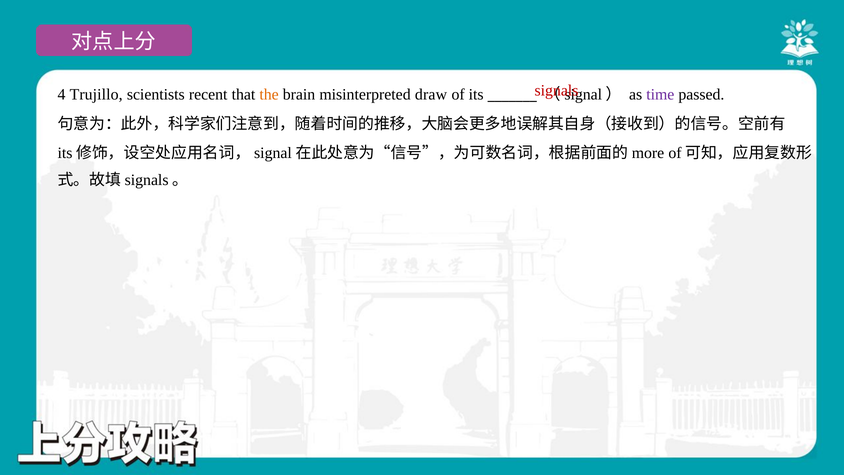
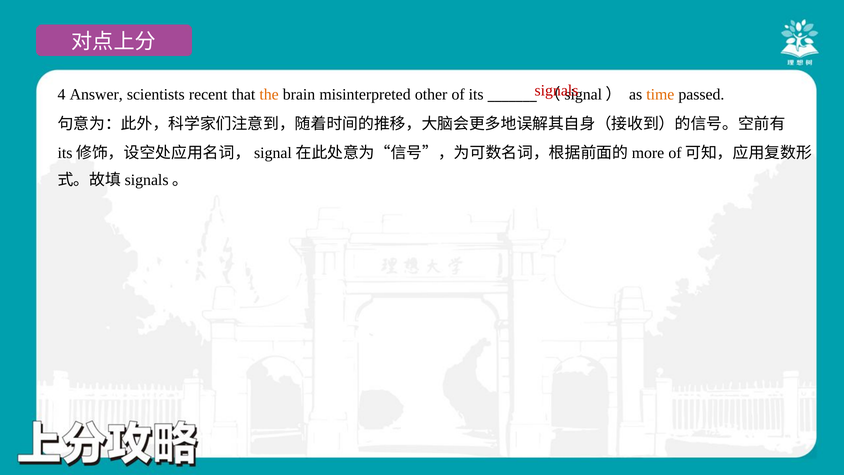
Trujillo: Trujillo -> Answer
draw: draw -> other
time colour: purple -> orange
